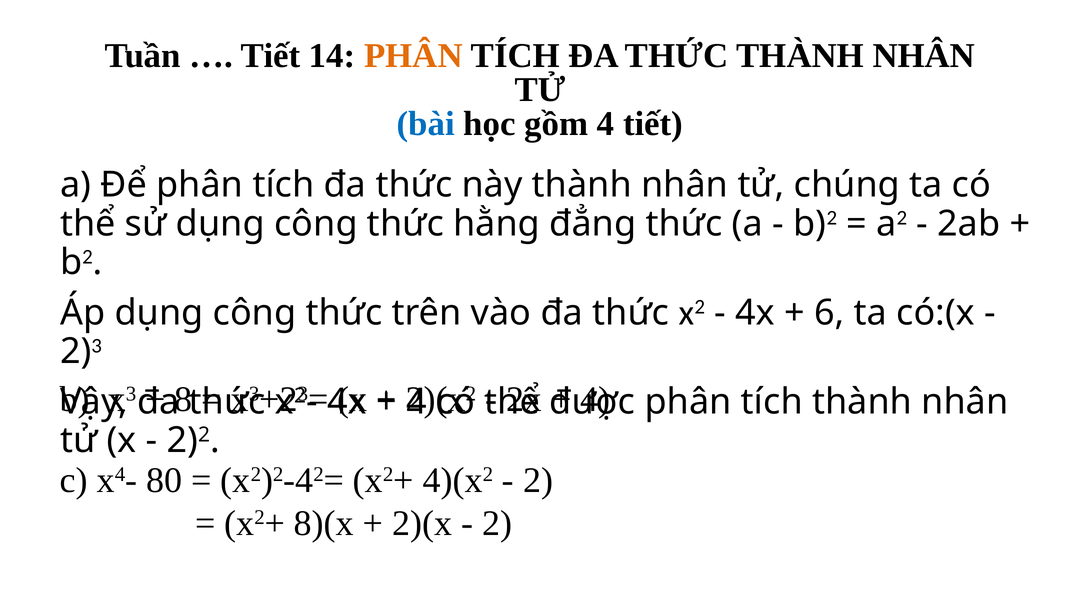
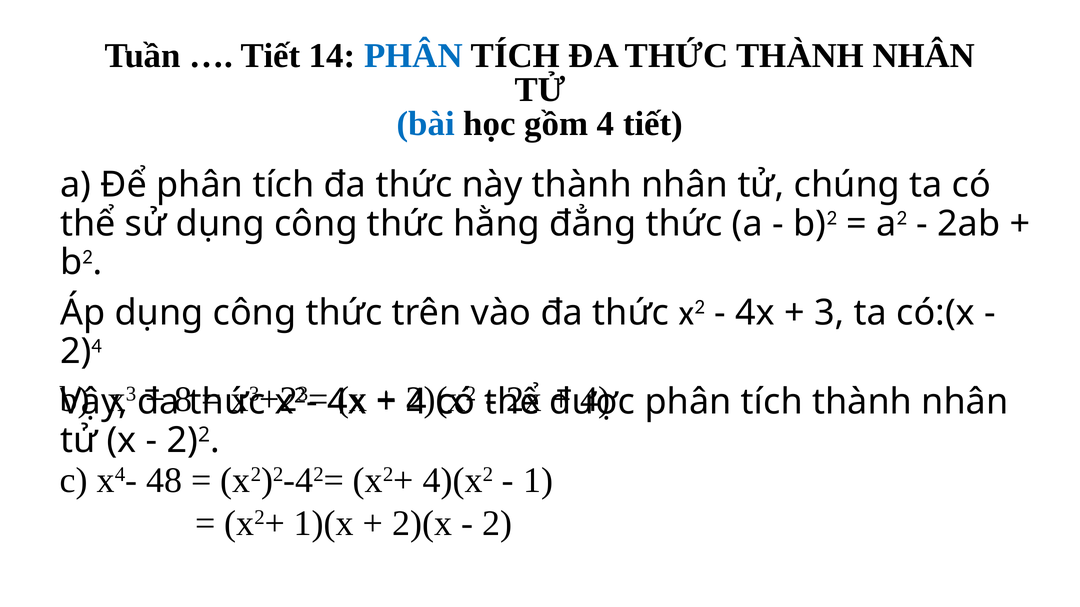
PHÂN at (413, 56) colour: orange -> blue
6: 6 -> 3
2 3: 3 -> 4
80: 80 -> 48
2 at (538, 481): 2 -> 1
8)(x: 8)(x -> 1)(x
